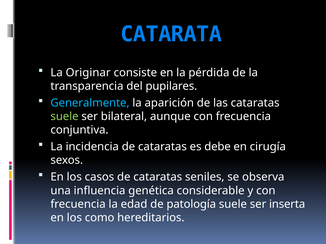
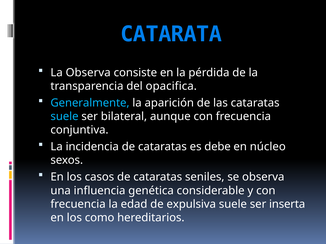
La Originar: Originar -> Observa
pupilares: pupilares -> opacifica
suele at (65, 117) colour: light green -> light blue
cirugía: cirugía -> núcleo
patología: patología -> expulsiva
